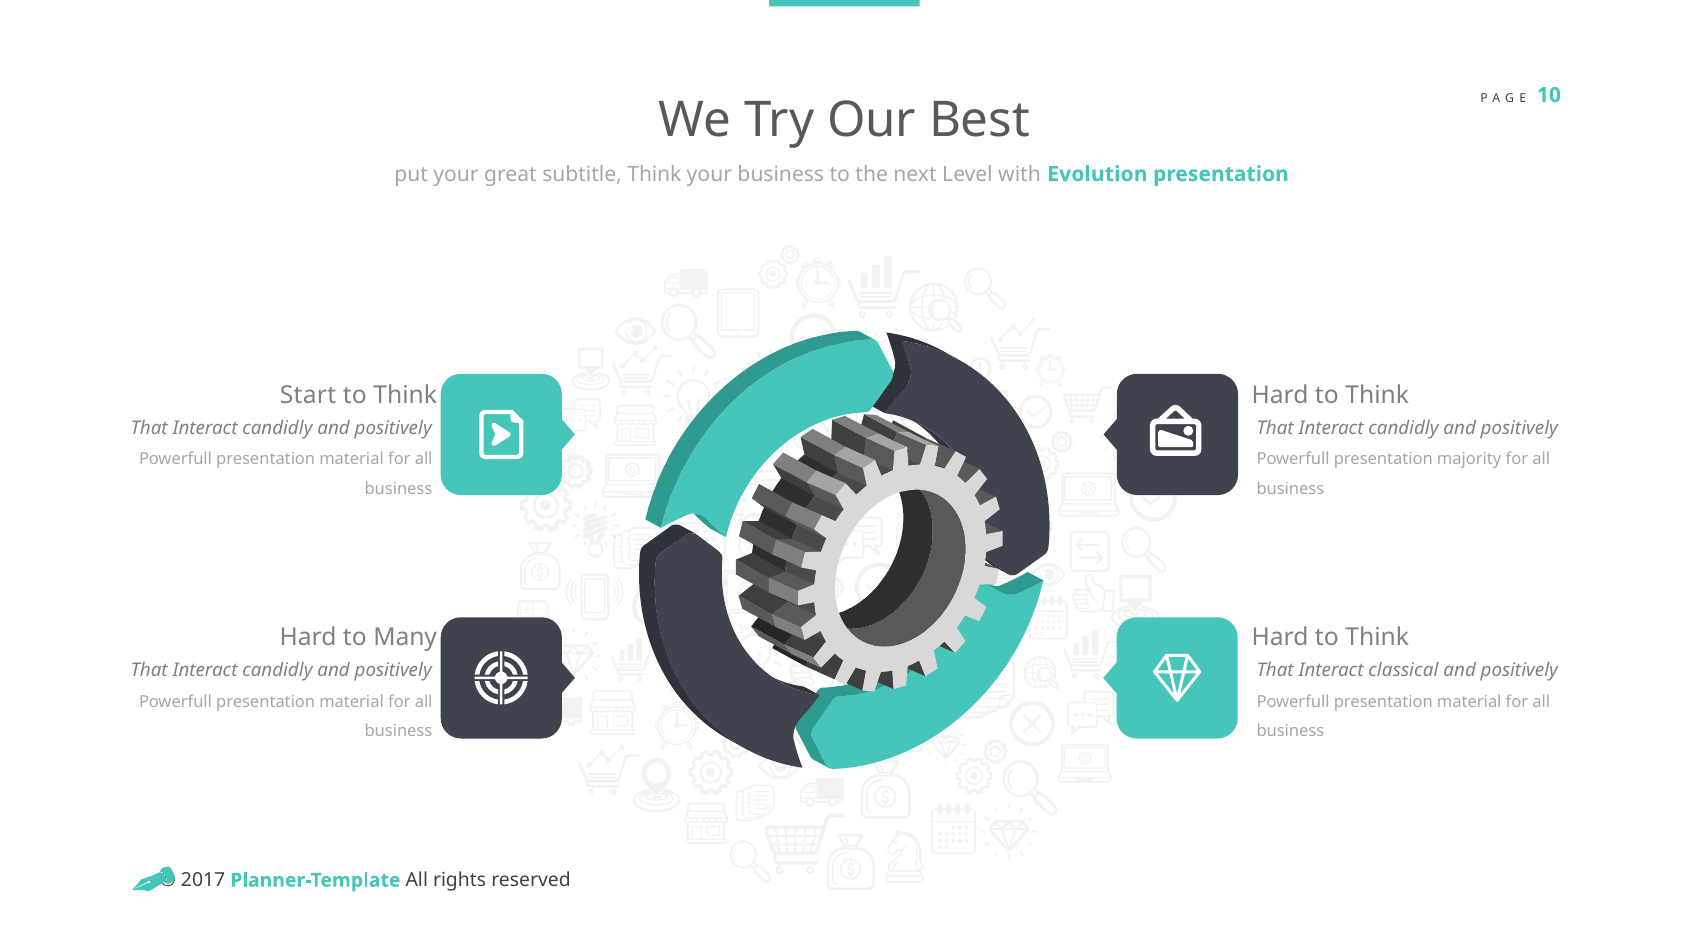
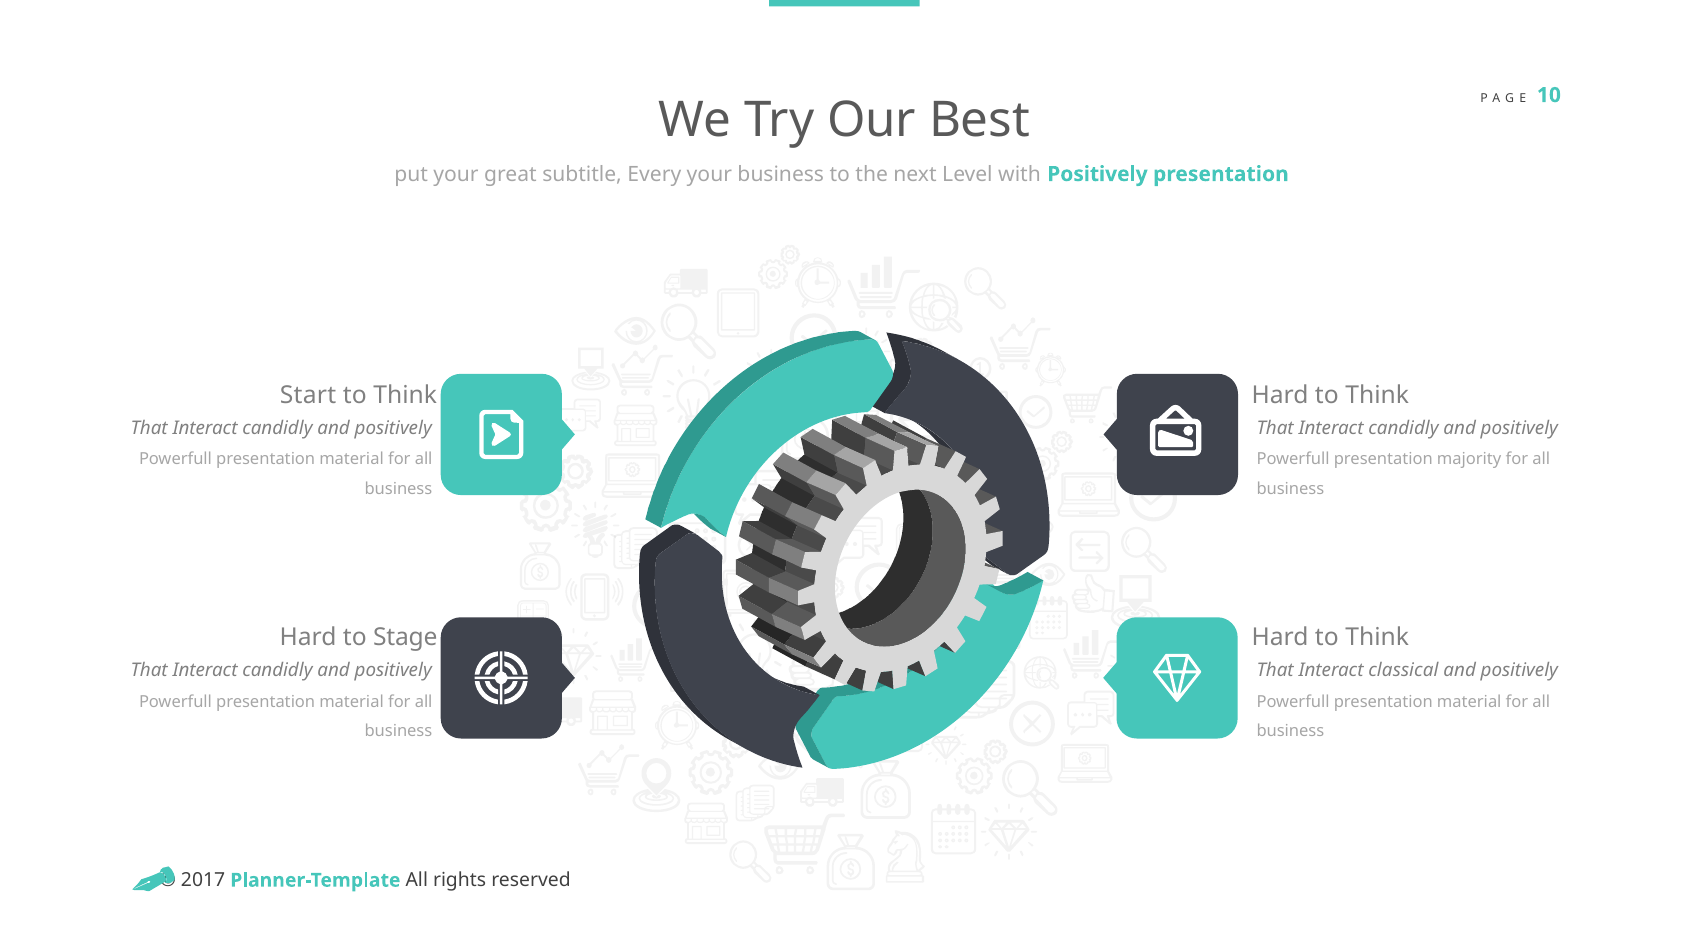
subtitle Think: Think -> Every
with Evolution: Evolution -> Positively
Many: Many -> Stage
